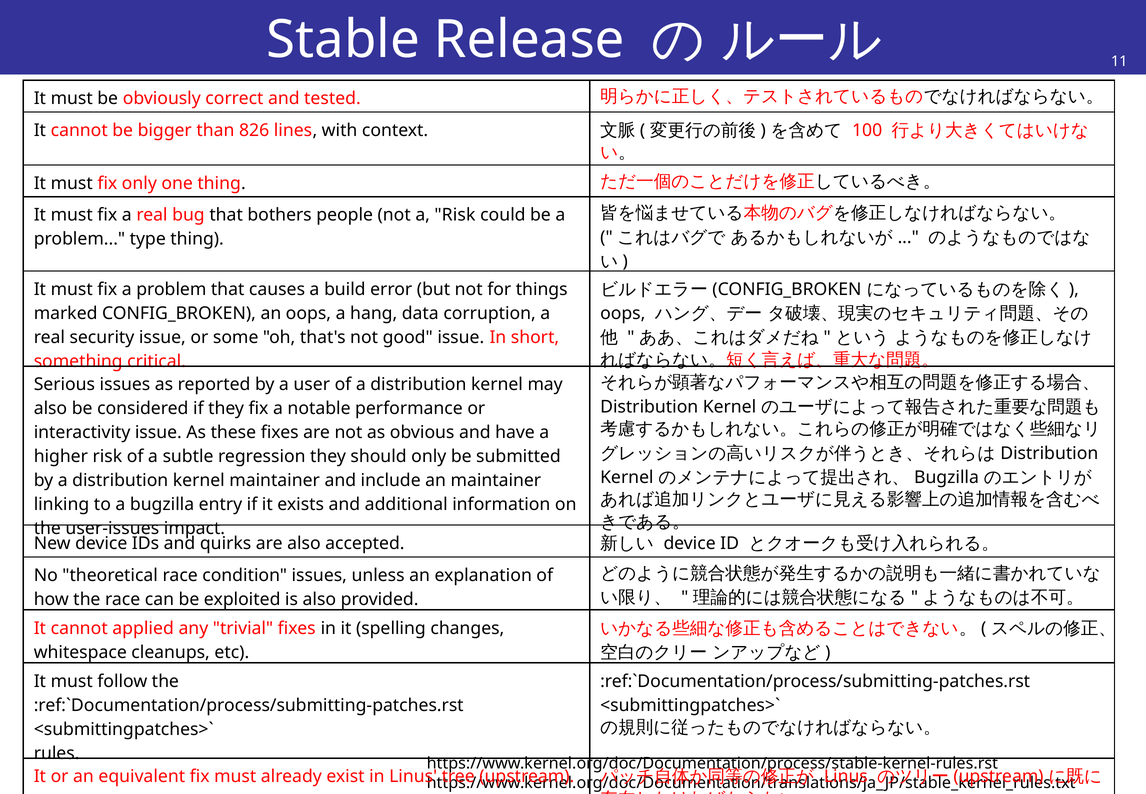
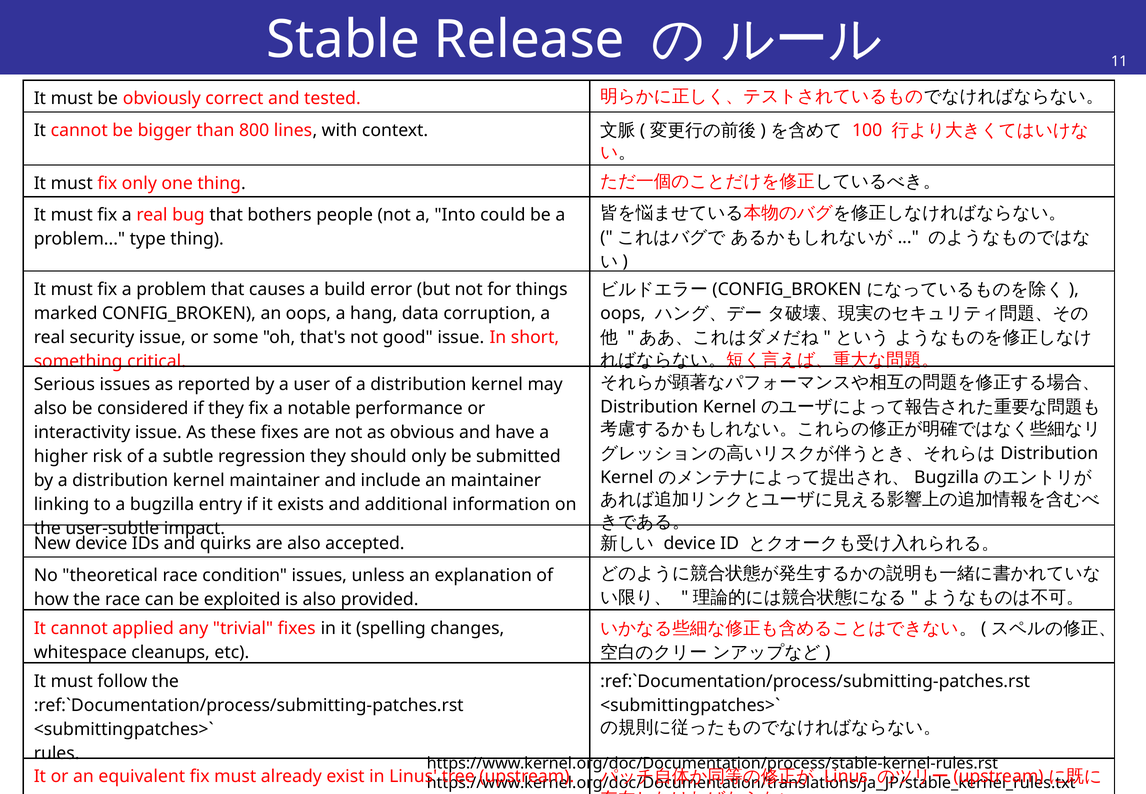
826: 826 -> 800
a Risk: Risk -> Into
user-issues: user-issues -> user-subtle
